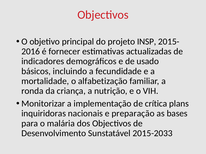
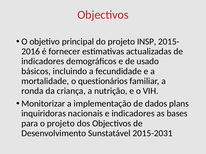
alfabetização: alfabetização -> questionários
crítica: crítica -> dados
e preparação: preparação -> indicadores
o malária: malária -> projeto
2015-2033: 2015-2033 -> 2015-2031
